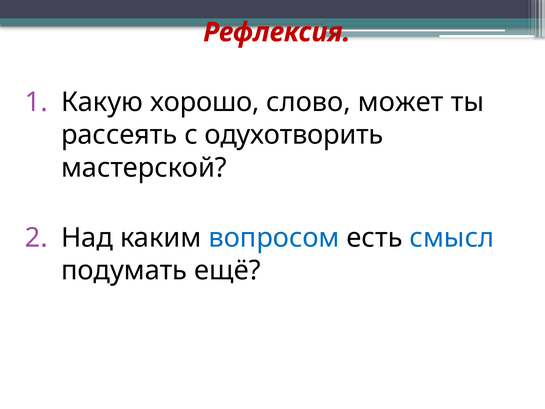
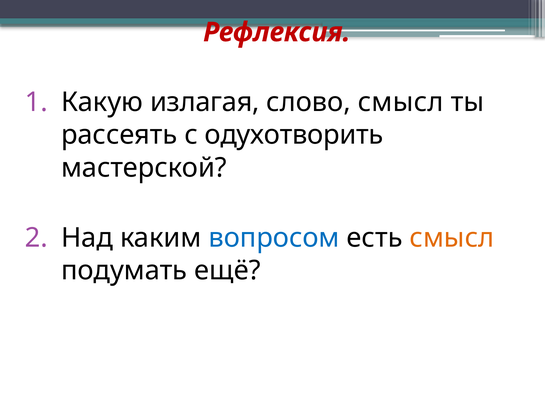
хорошо: хорошо -> излагая
слово может: может -> смысл
смысл at (452, 238) colour: blue -> orange
